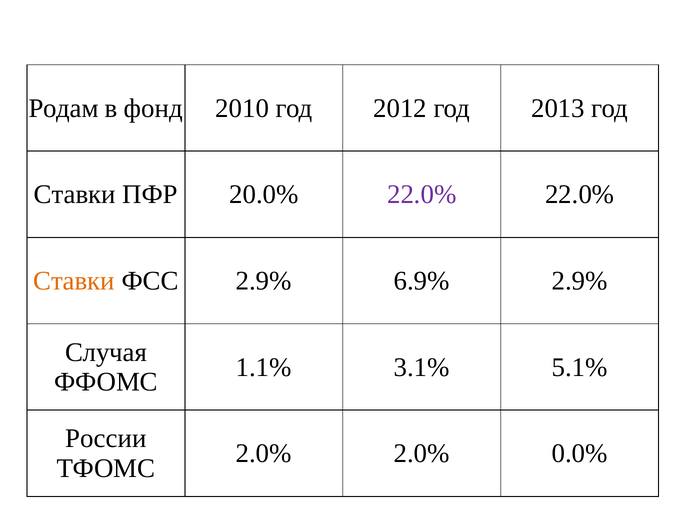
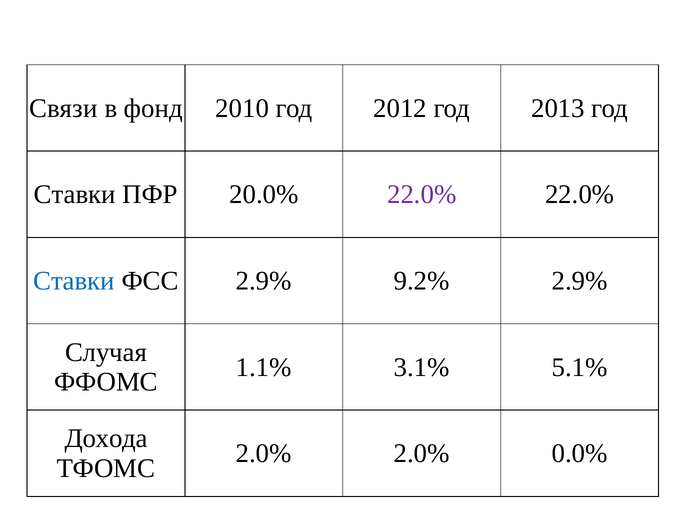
Родам: Родам -> Связи
Ставки colour: orange -> blue
6.9%: 6.9% -> 9.2%
России: России -> Дохода
